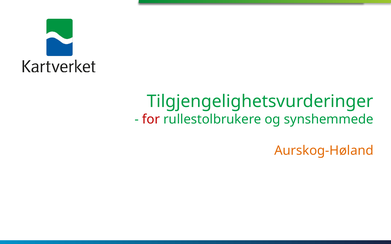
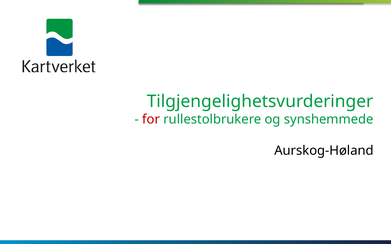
Aurskog-Høland colour: orange -> black
